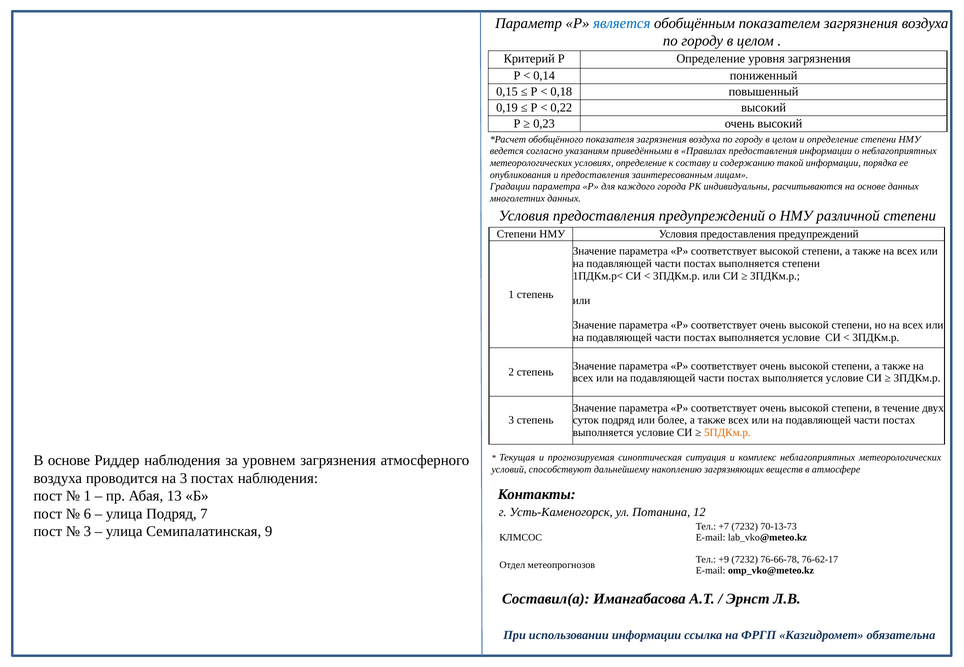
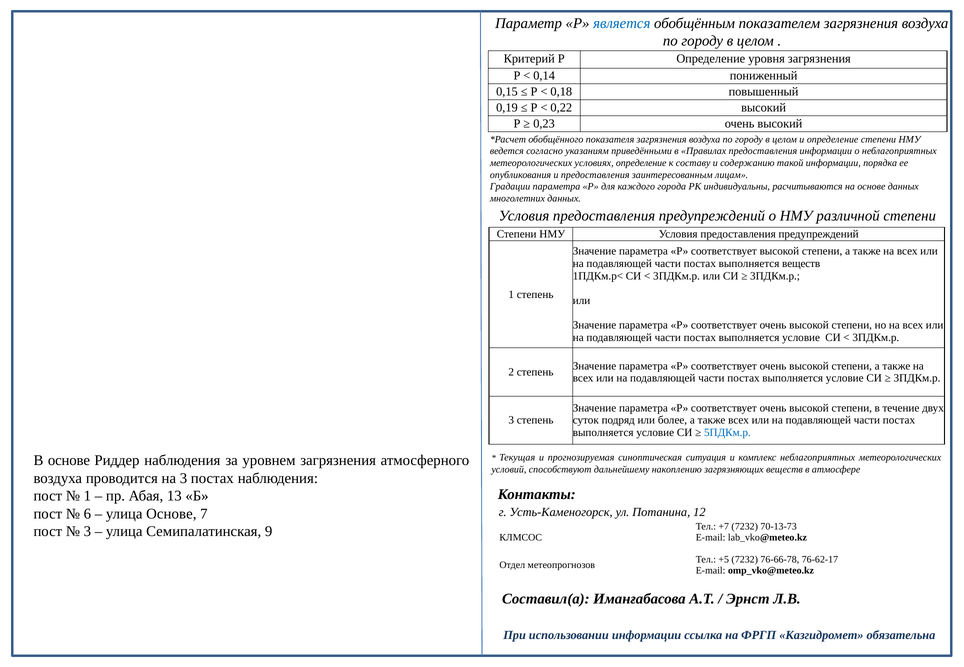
выполняется степени: степени -> веществ
5ПДКм.р colour: orange -> blue
улица Подряд: Подряд -> Основе
+9: +9 -> +5
